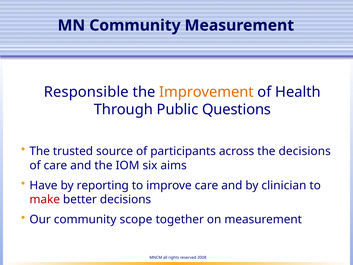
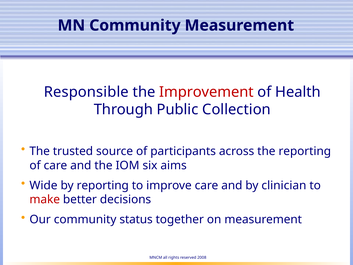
Improvement colour: orange -> red
Questions: Questions -> Collection
the decisions: decisions -> reporting
Have: Have -> Wide
scope: scope -> status
